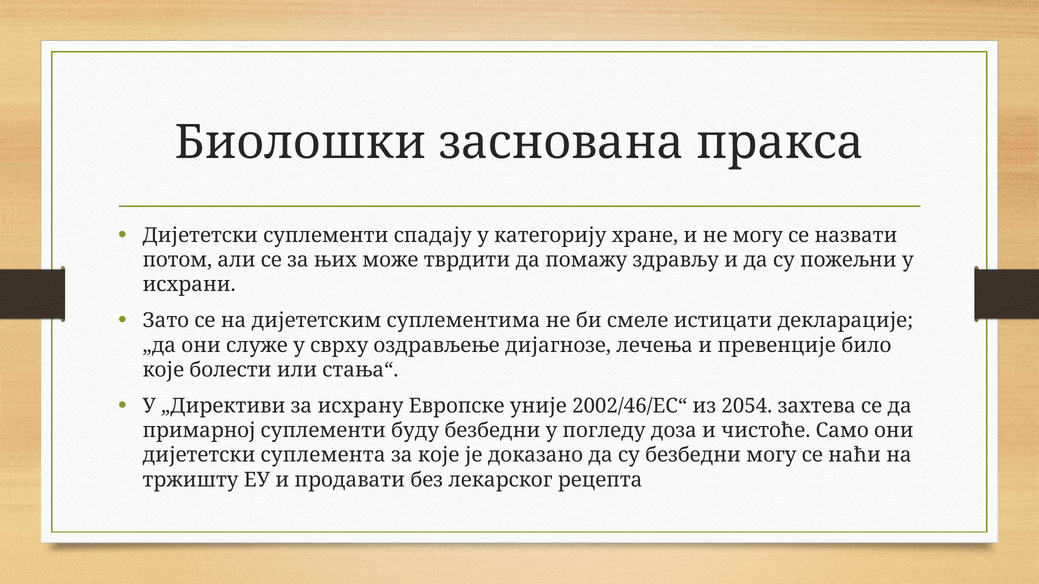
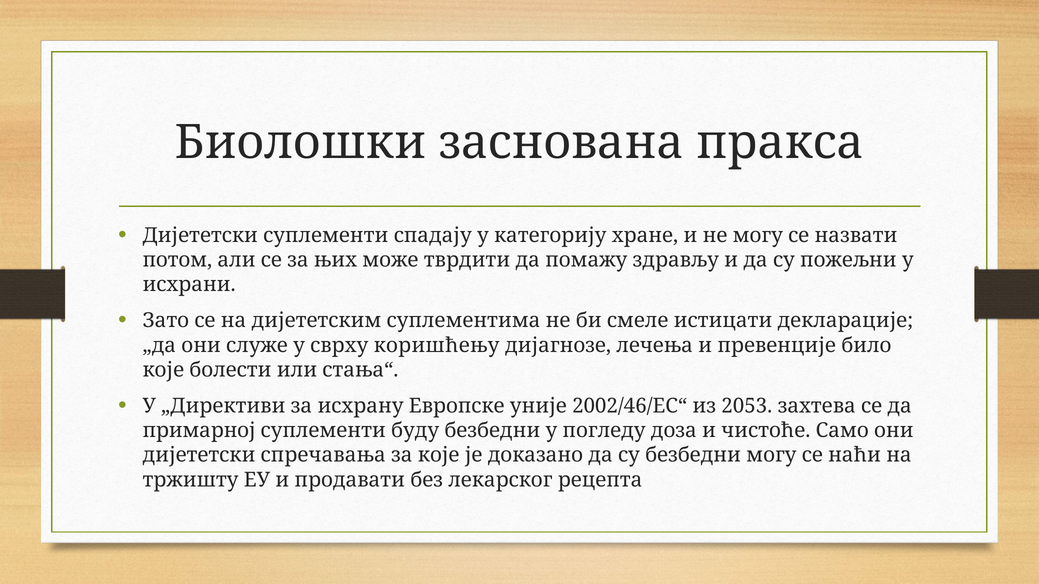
оздрављење: оздрављење -> коришћењу
2054: 2054 -> 2053
суплемента: суплемента -> спречавања
